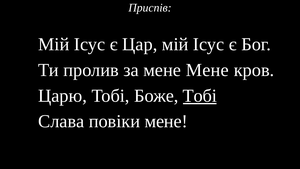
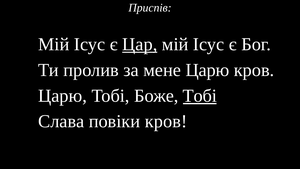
Цар underline: none -> present
мене Мене: Мене -> Царю
повіки мене: мене -> кров
